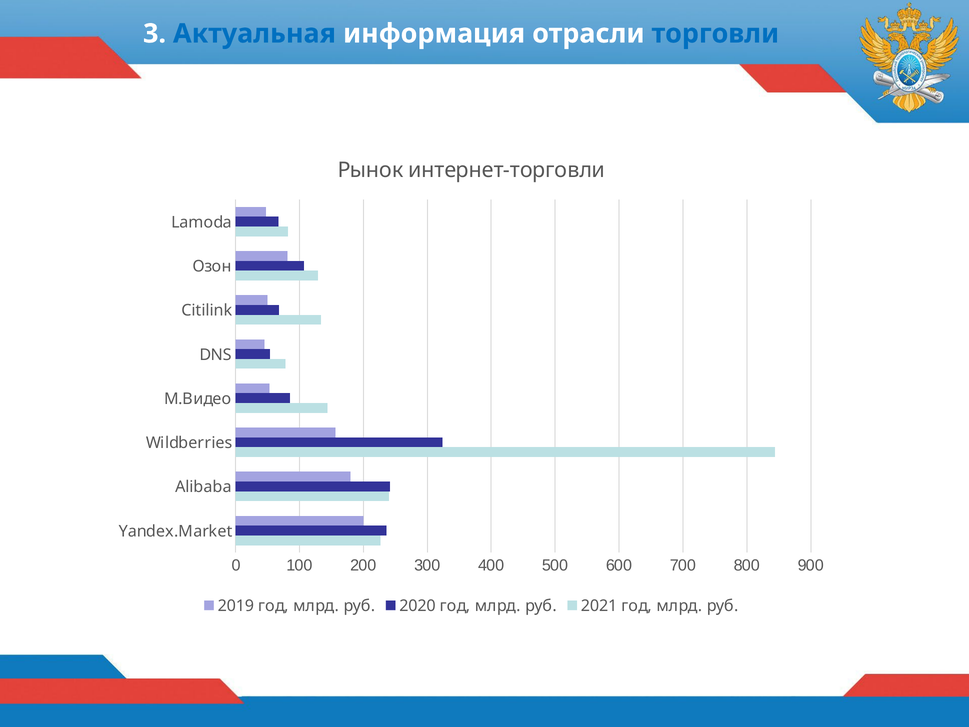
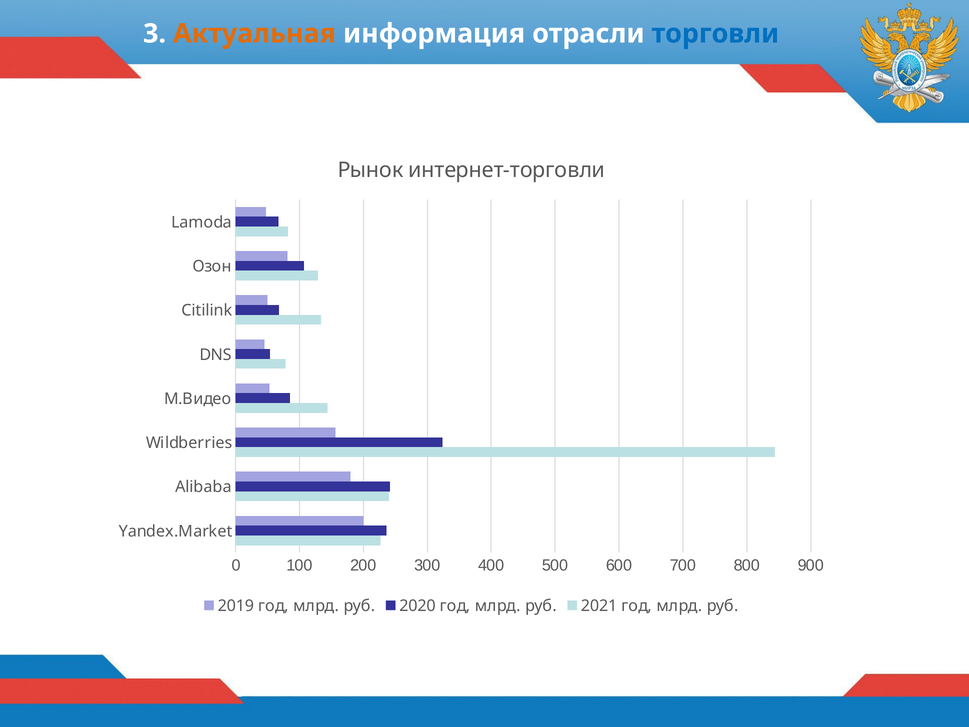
Актуальная colour: blue -> orange
